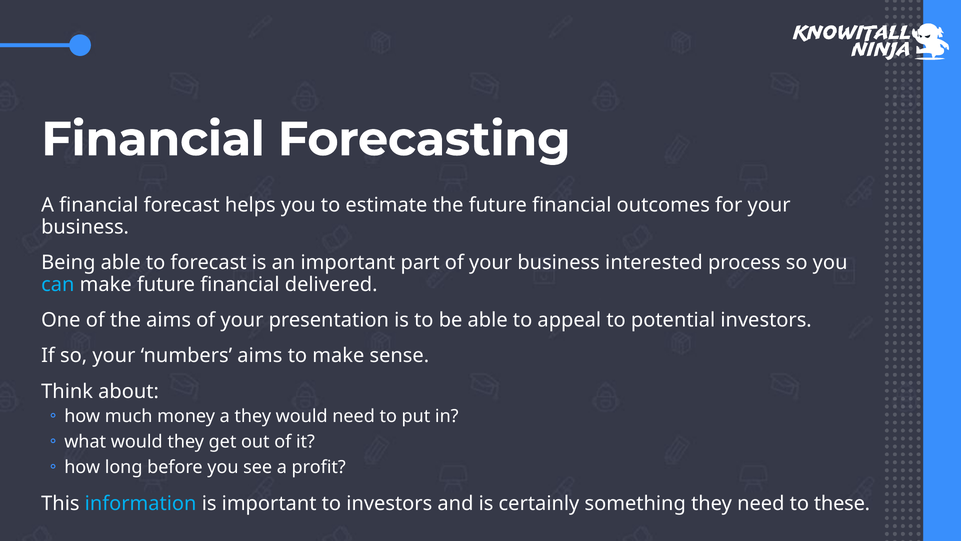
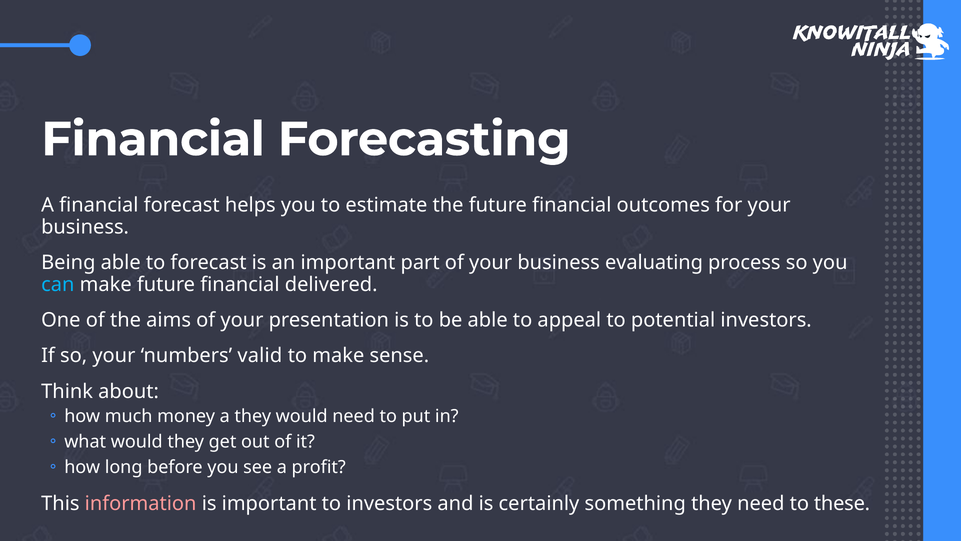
interested: interested -> evaluating
numbers aims: aims -> valid
information colour: light blue -> pink
